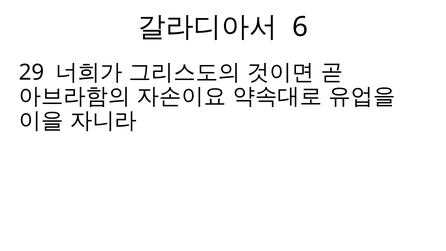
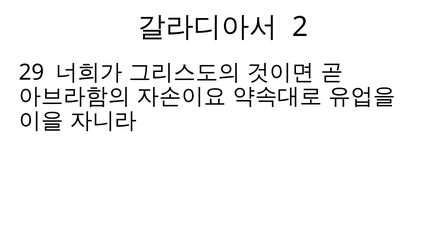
6: 6 -> 2
